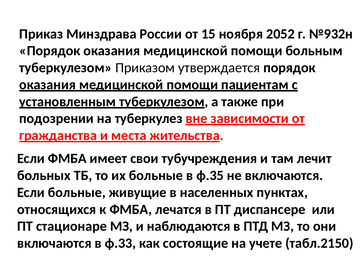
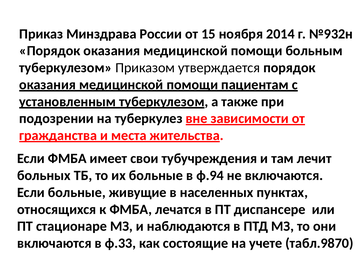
2052: 2052 -> 2014
ф.35: ф.35 -> ф.94
табл.2150: табл.2150 -> табл.9870
